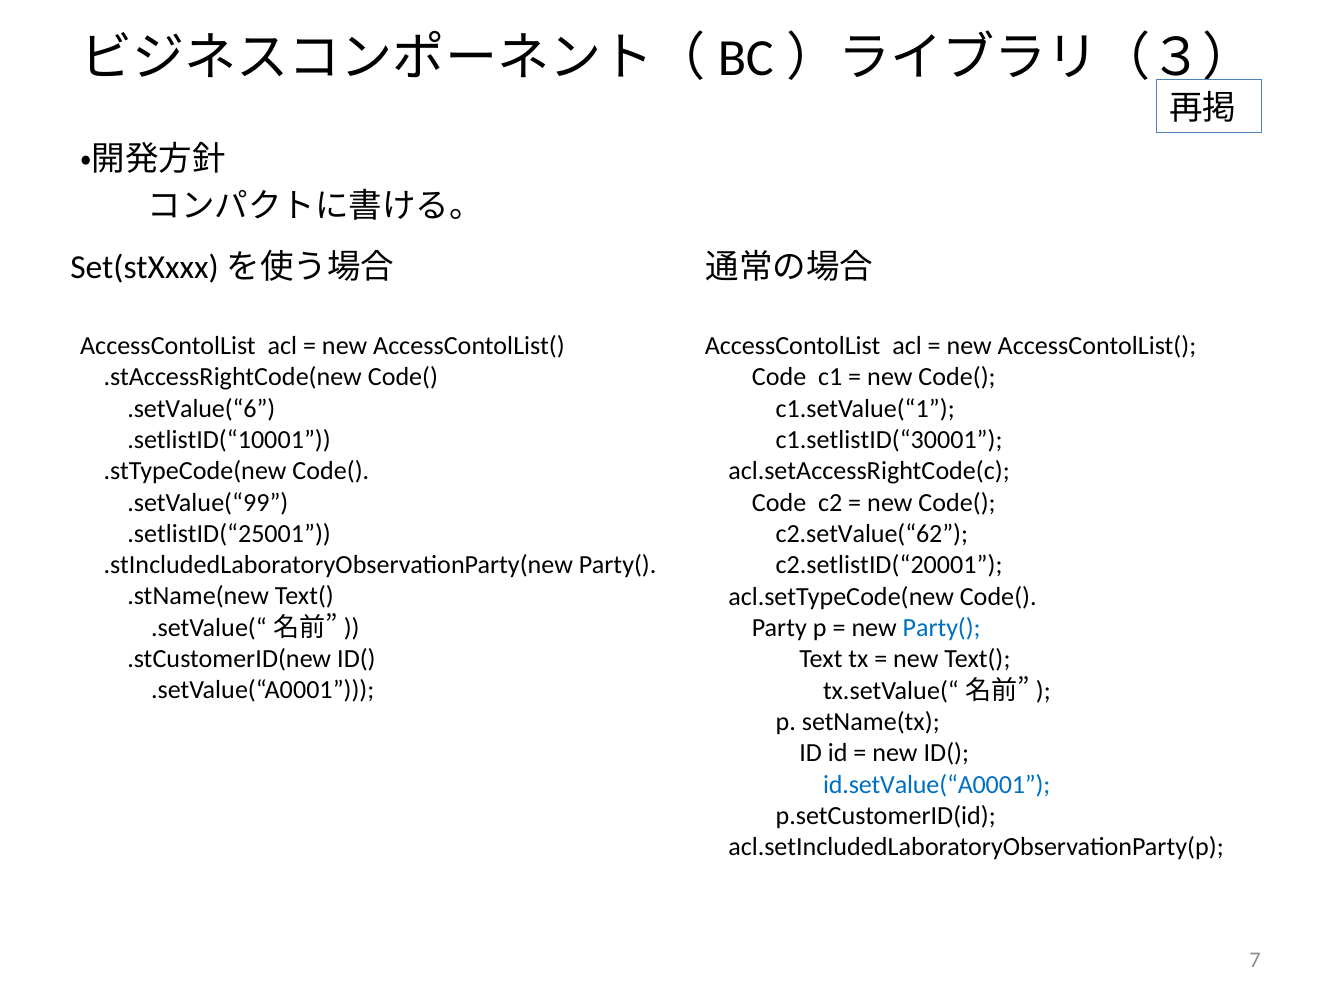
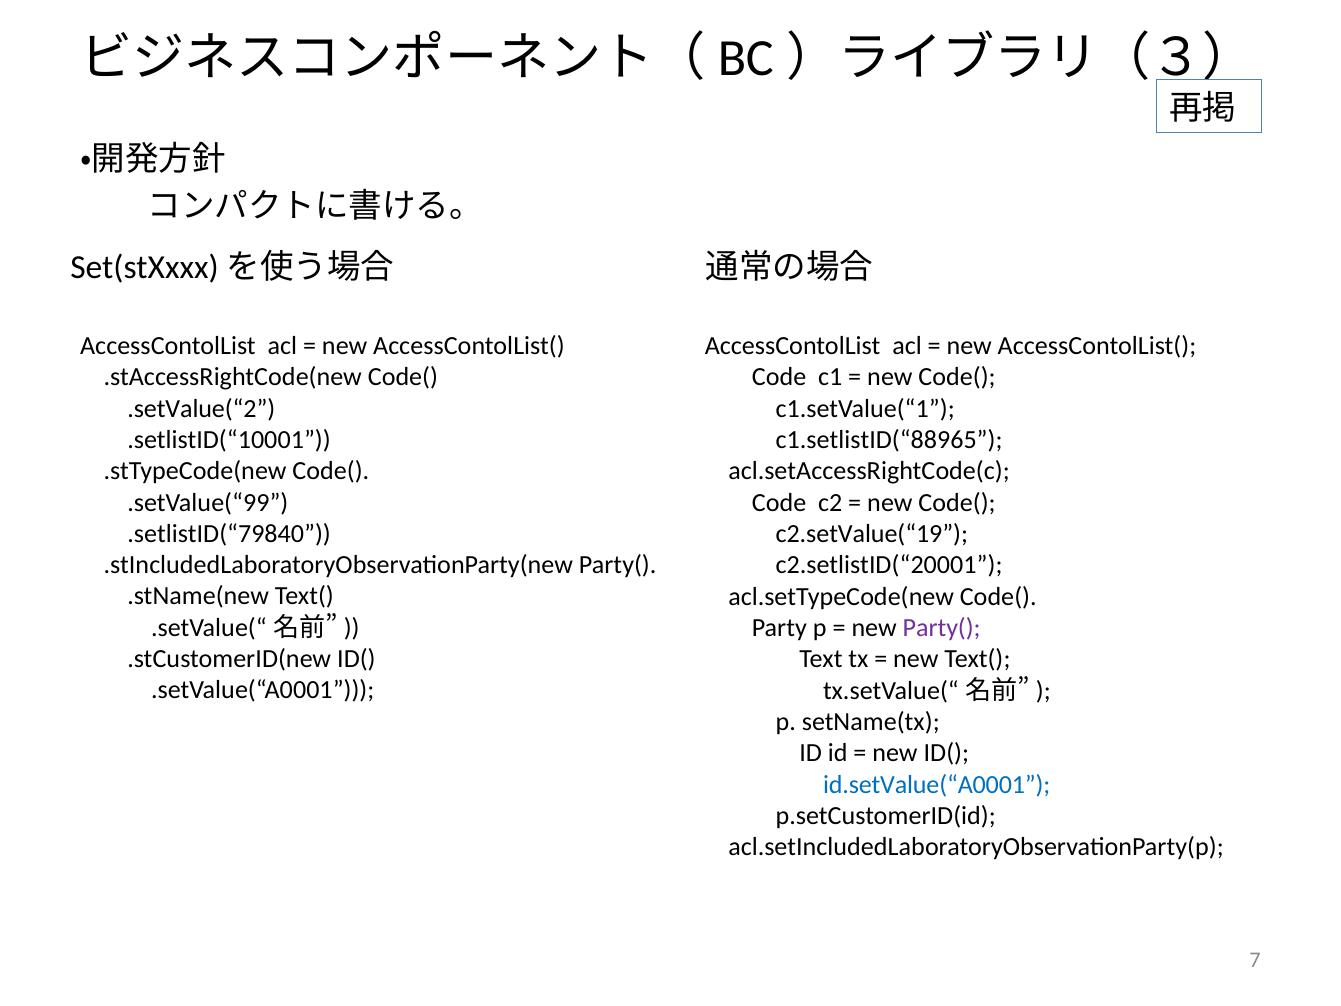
.setValue(“6: .setValue(“6 -> .setValue(“2
c1.setlistID(“30001: c1.setlistID(“30001 -> c1.setlistID(“88965
.setlistID(“25001: .setlistID(“25001 -> .setlistID(“79840
c2.setValue(“62: c2.setValue(“62 -> c2.setValue(“19
Party( at (942, 628) colour: blue -> purple
